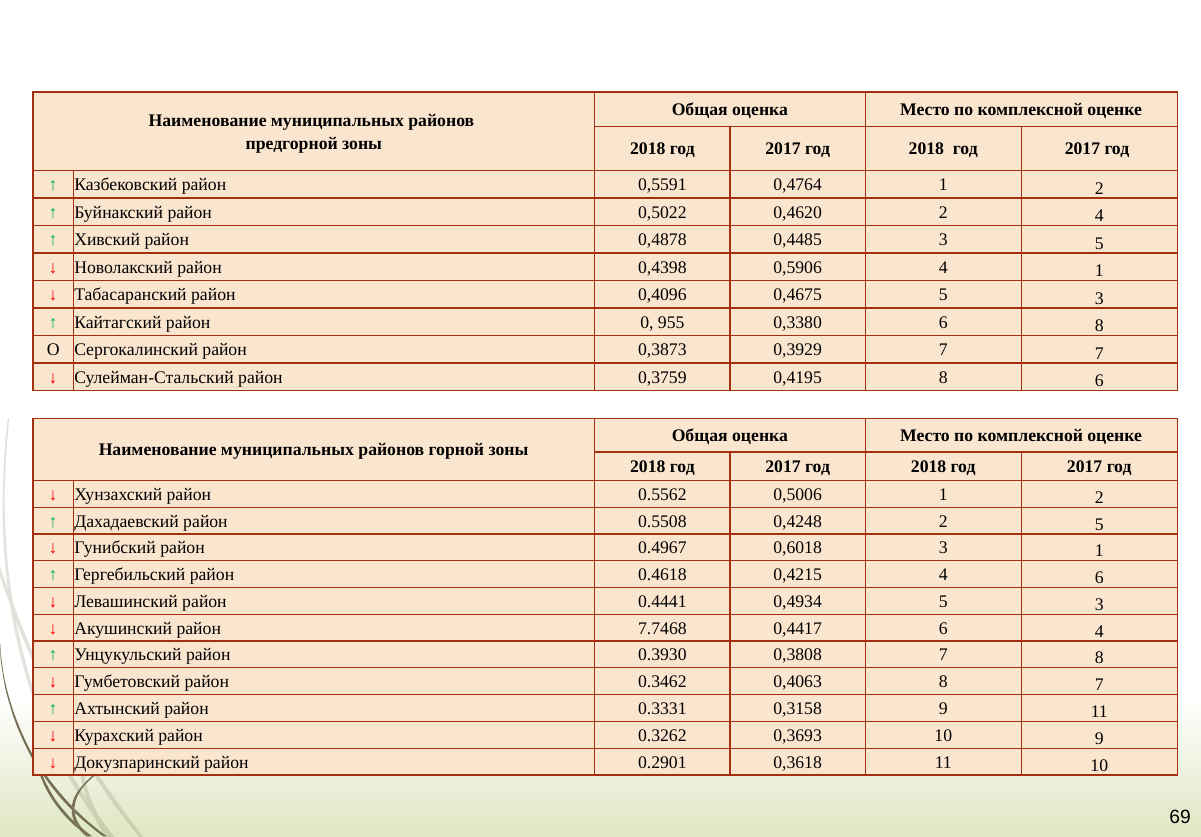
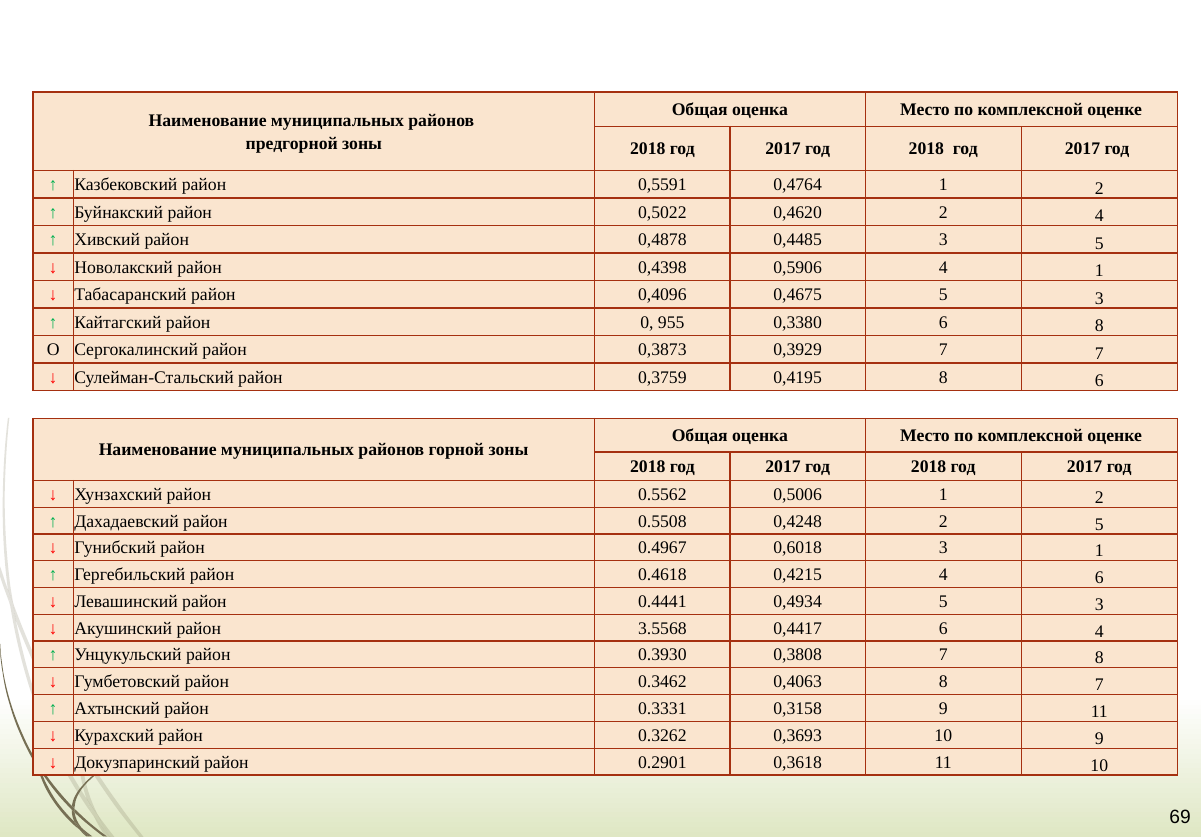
7.7468: 7.7468 -> 3.5568
